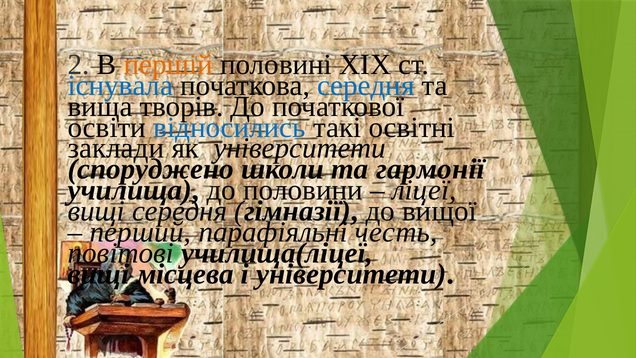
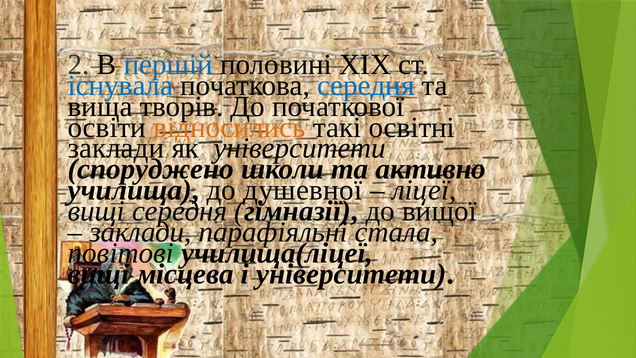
першій colour: orange -> blue
відносились colour: blue -> orange
гармонії: гармонії -> активно
половини: половини -> душевної
перший at (140, 232): перший -> заклади
честь: честь -> стала
